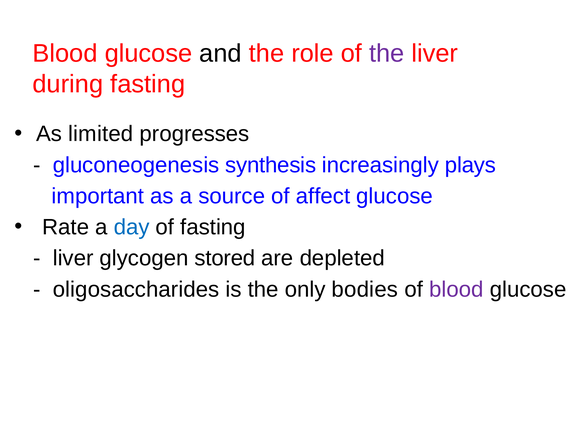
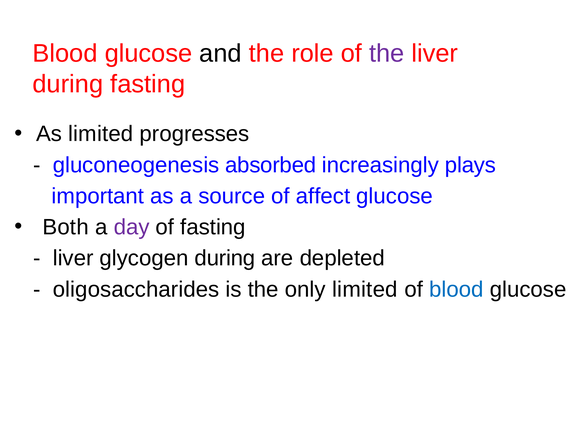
synthesis: synthesis -> absorbed
Rate: Rate -> Both
day colour: blue -> purple
glycogen stored: stored -> during
only bodies: bodies -> limited
blood at (456, 289) colour: purple -> blue
